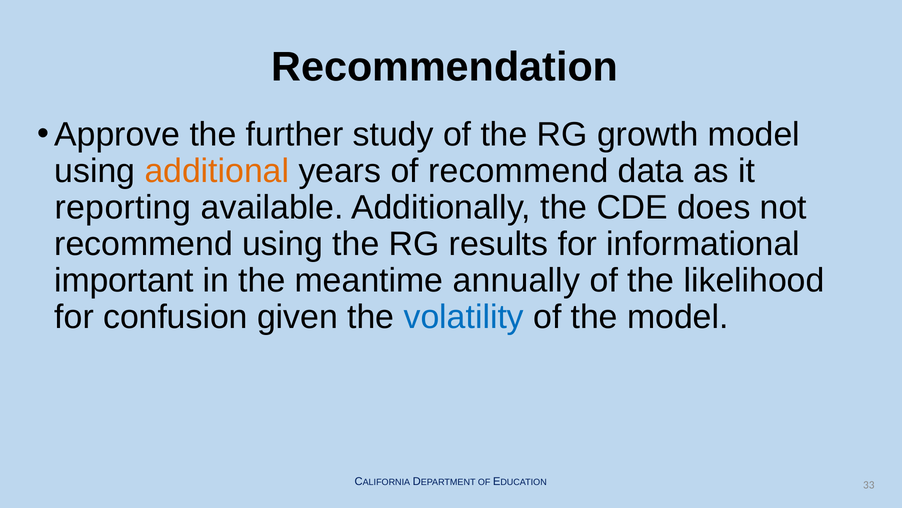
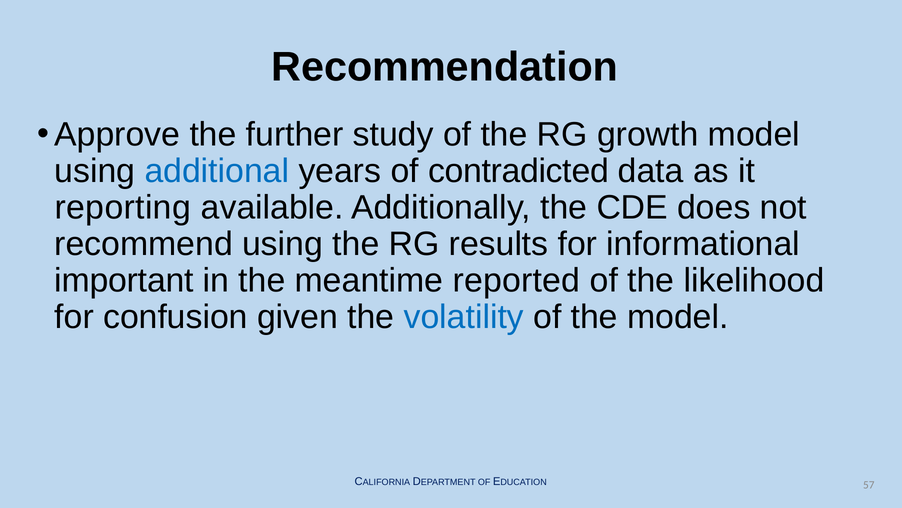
additional colour: orange -> blue
of recommend: recommend -> contradicted
annually: annually -> reported
33: 33 -> 57
